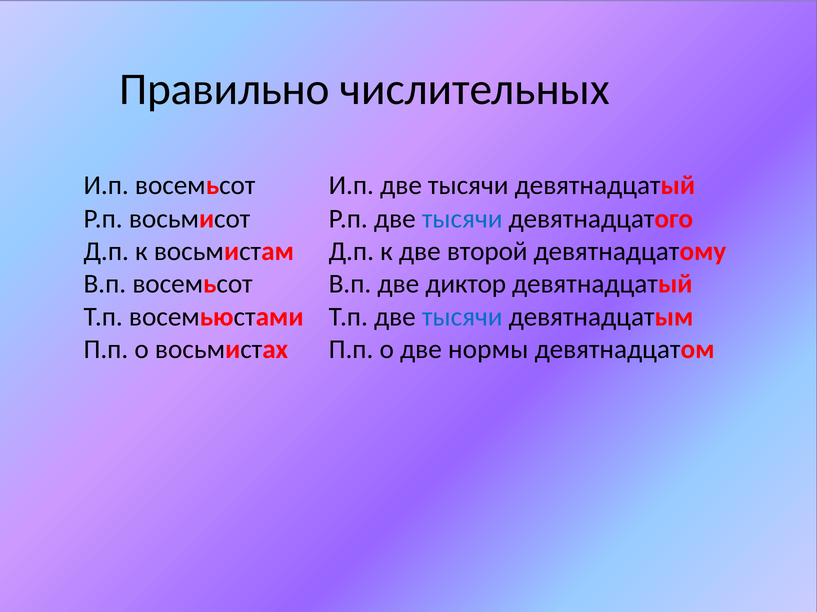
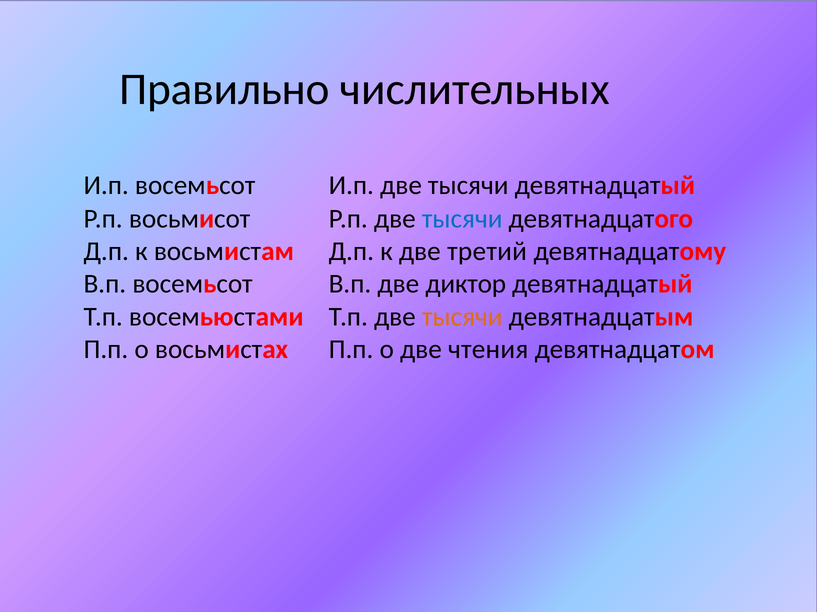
второй: второй -> третий
тысячи at (462, 317) colour: blue -> orange
нормы: нормы -> чтения
